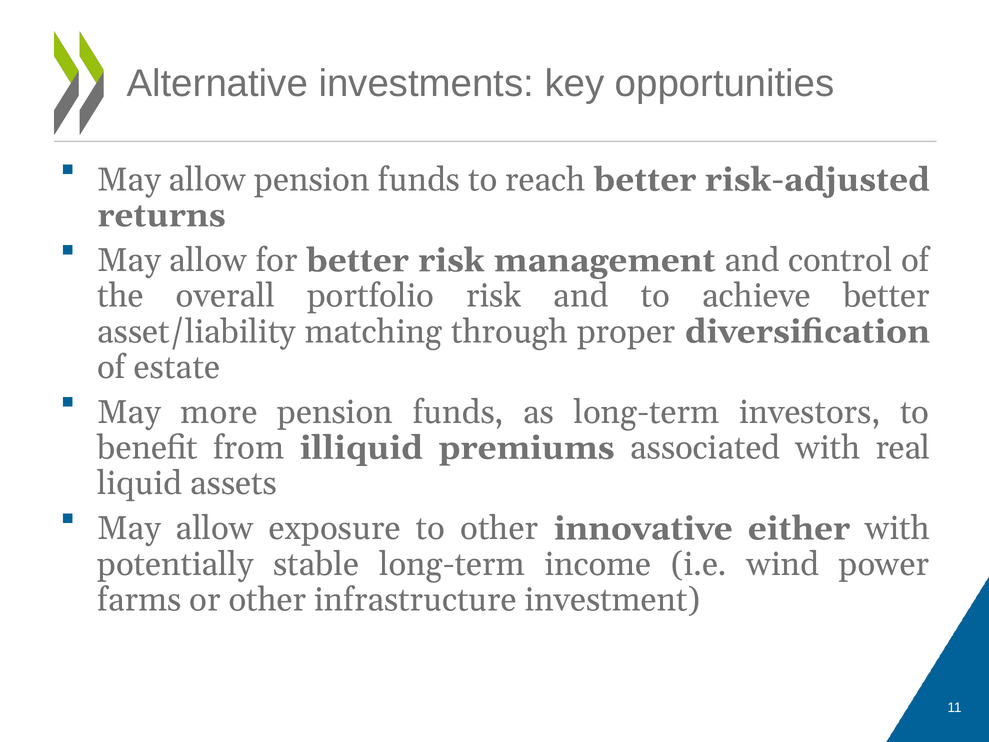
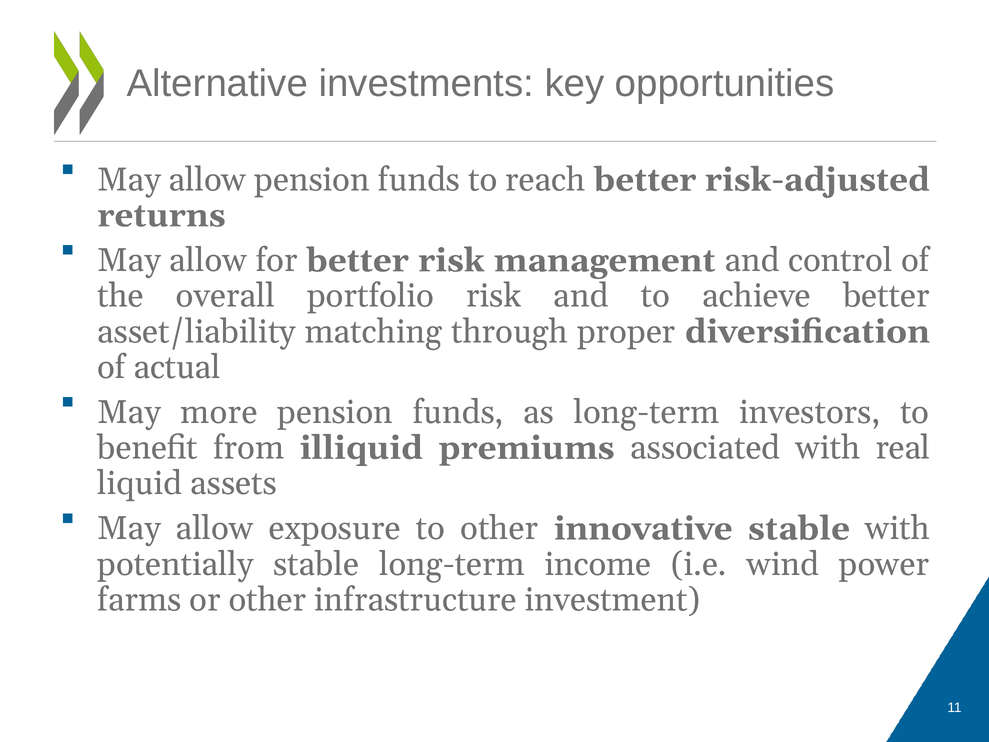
estate: estate -> actual
innovative either: either -> stable
